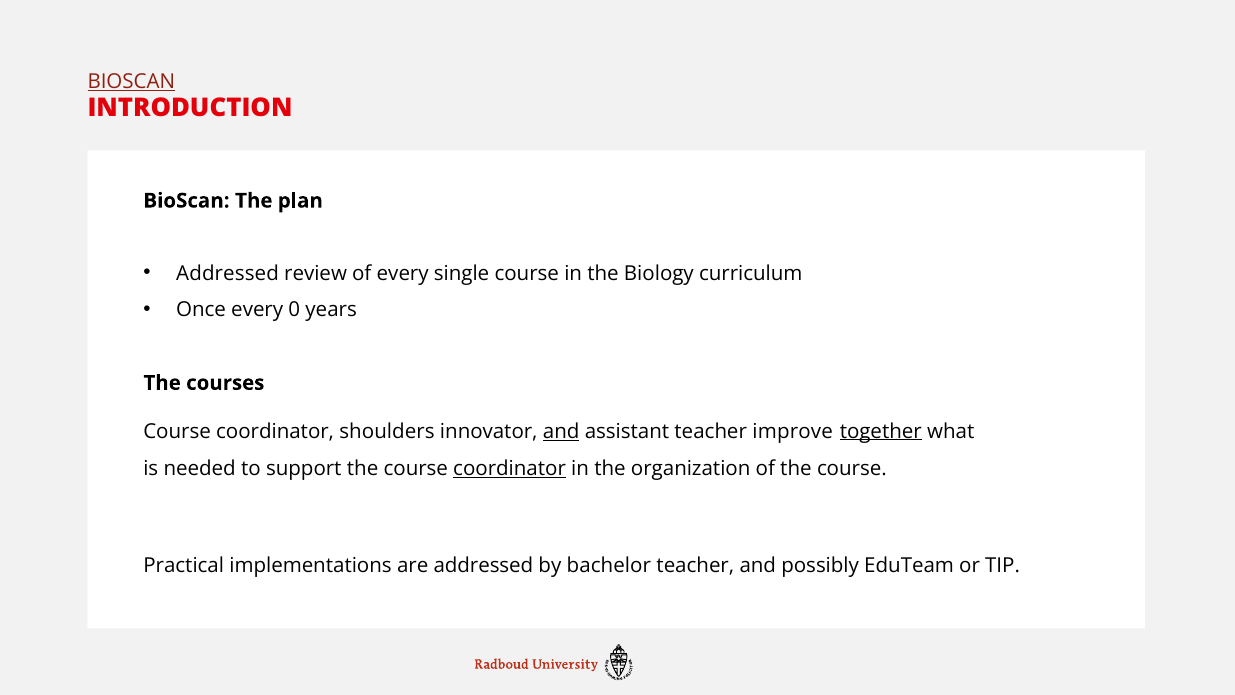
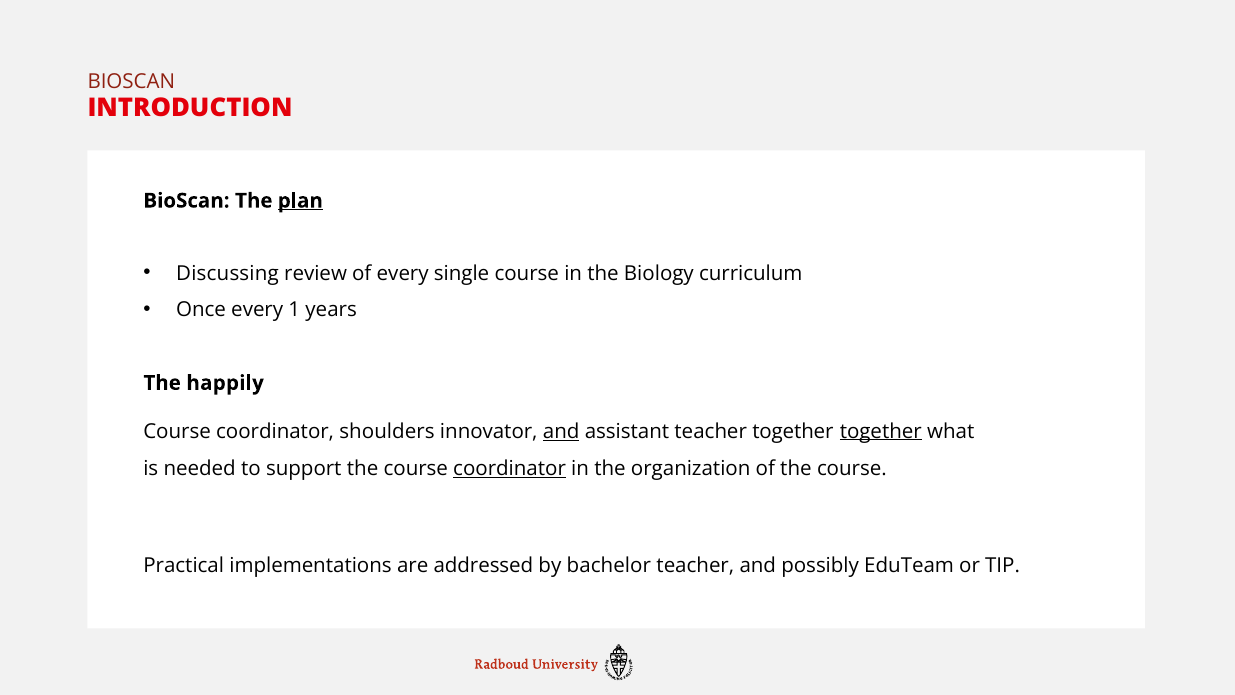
BIOSCAN at (131, 82) underline: present -> none
plan underline: none -> present
Addressed at (228, 273): Addressed -> Discussing
0: 0 -> 1
courses: courses -> happily
teacher improve: improve -> together
